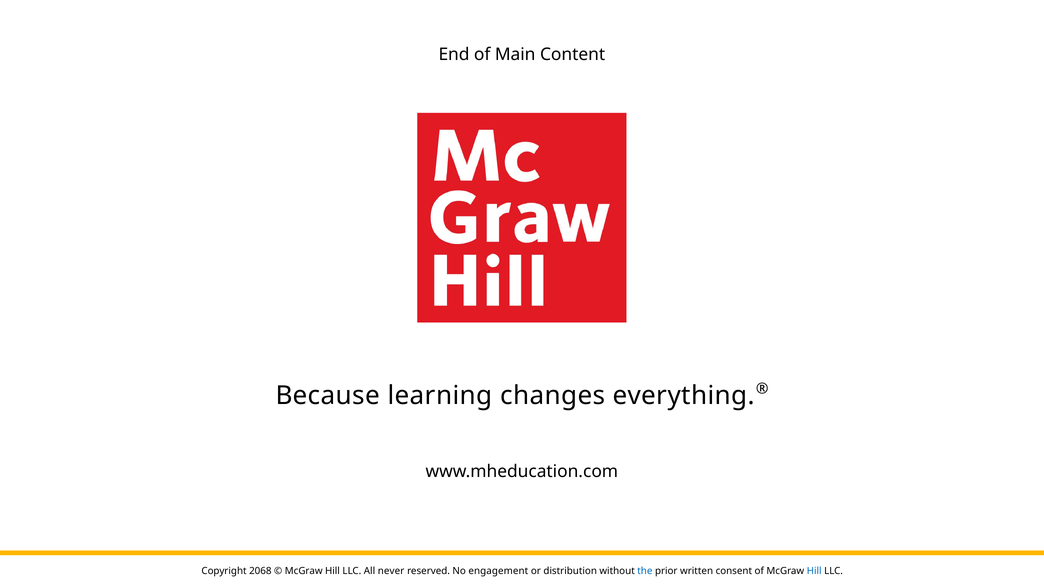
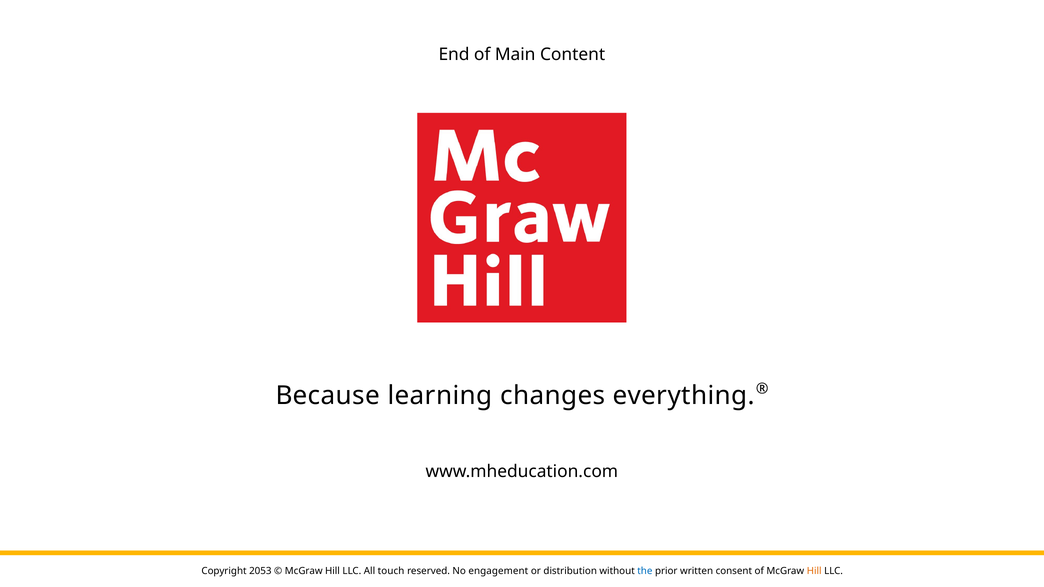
2068: 2068 -> 2053
never: never -> touch
Hill at (814, 571) colour: blue -> orange
